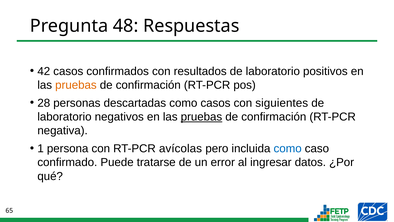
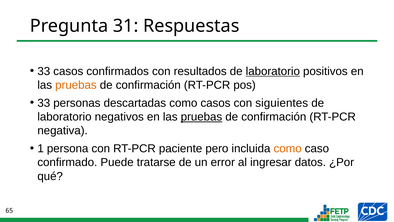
48: 48 -> 31
42 at (44, 71): 42 -> 33
laboratorio at (273, 71) underline: none -> present
28 at (44, 103): 28 -> 33
avícolas: avícolas -> paciente
como at (288, 148) colour: blue -> orange
